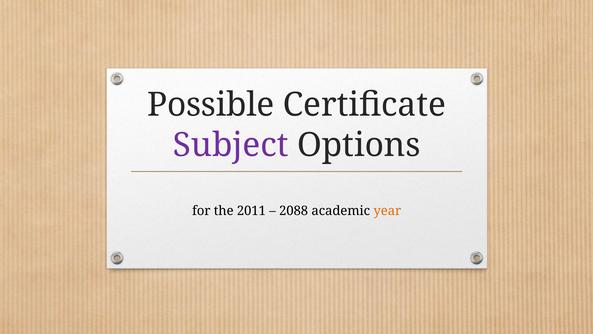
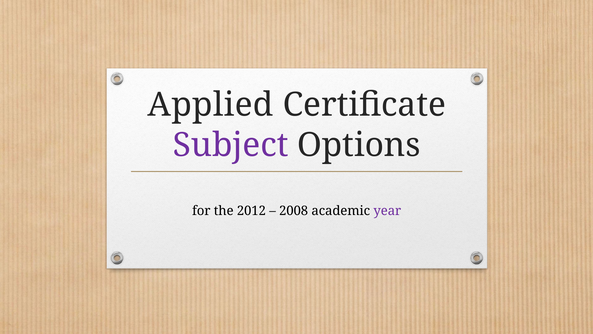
Possible: Possible -> Applied
2011: 2011 -> 2012
2088: 2088 -> 2008
year colour: orange -> purple
